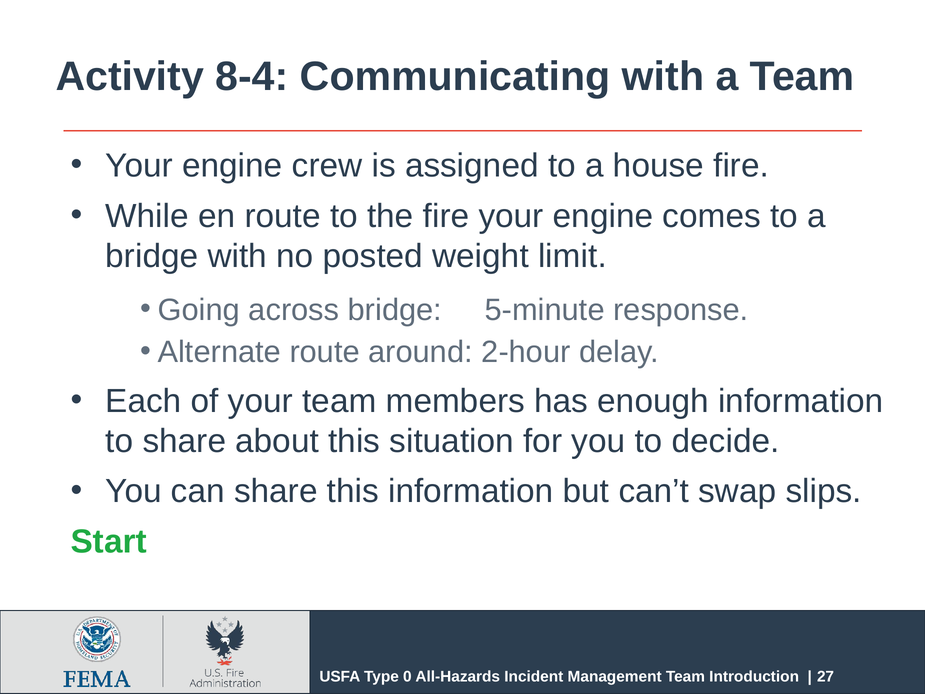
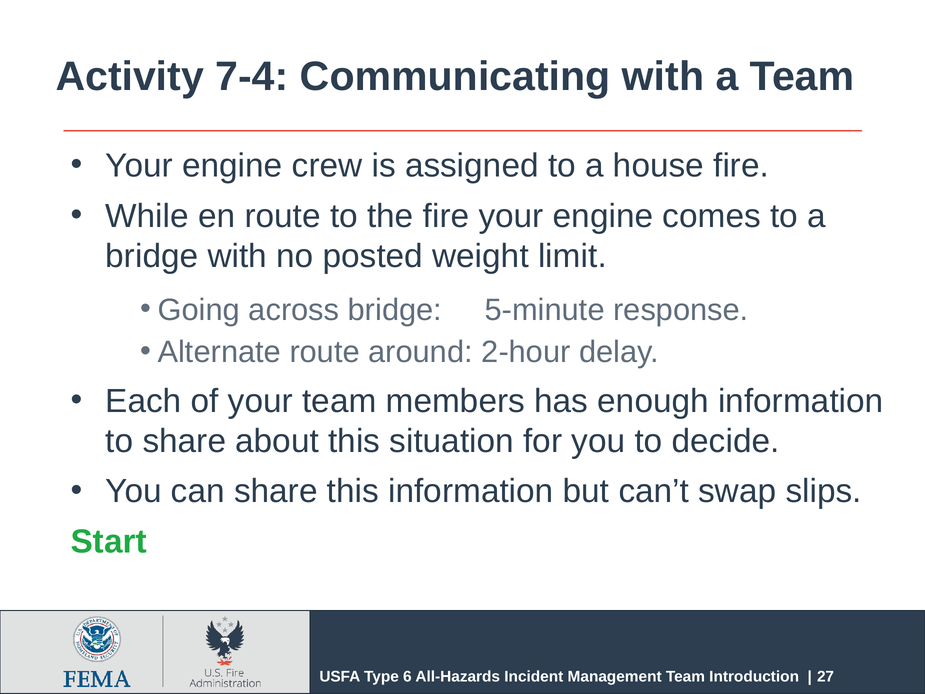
8-4: 8-4 -> 7-4
0: 0 -> 6
